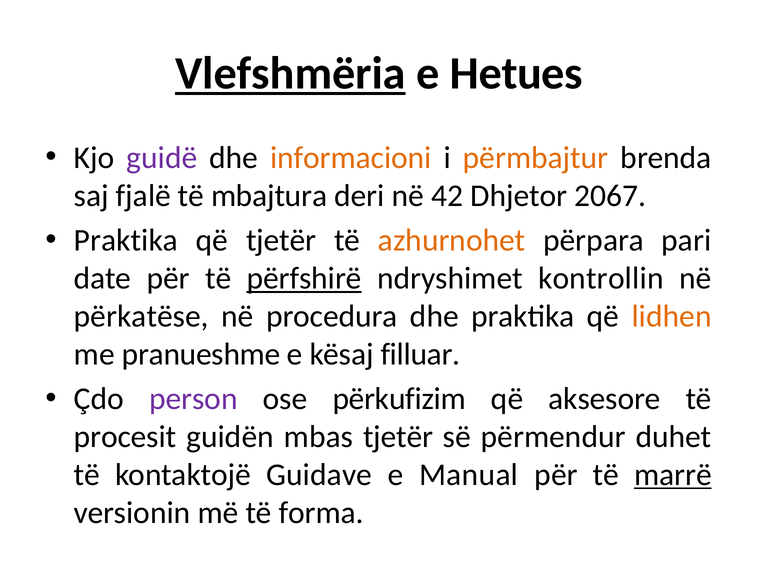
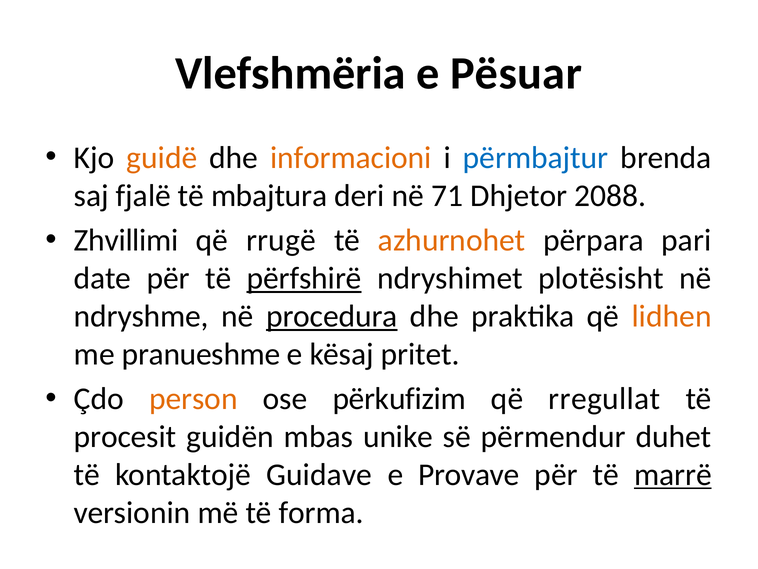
Vlefshmëria underline: present -> none
Hetues: Hetues -> Pësuar
guidë colour: purple -> orange
përmbajtur colour: orange -> blue
42: 42 -> 71
2067: 2067 -> 2088
Praktika at (126, 240): Praktika -> Zhvillimi
që tjetër: tjetër -> rrugë
kontrollin: kontrollin -> plotësisht
përkatëse: përkatëse -> ndryshme
procedura underline: none -> present
filluar: filluar -> pritet
person colour: purple -> orange
aksesore: aksesore -> rregullat
mbas tjetër: tjetër -> unike
Manual: Manual -> Provave
